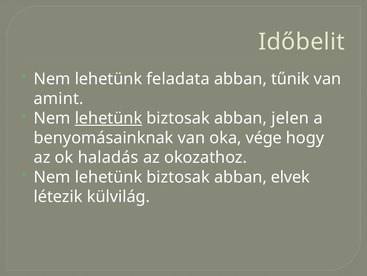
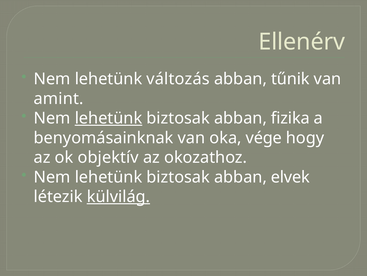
Időbelit: Időbelit -> Ellenérv
feladata: feladata -> változás
jelen: jelen -> fizika
haladás: haladás -> objektív
külvilág underline: none -> present
